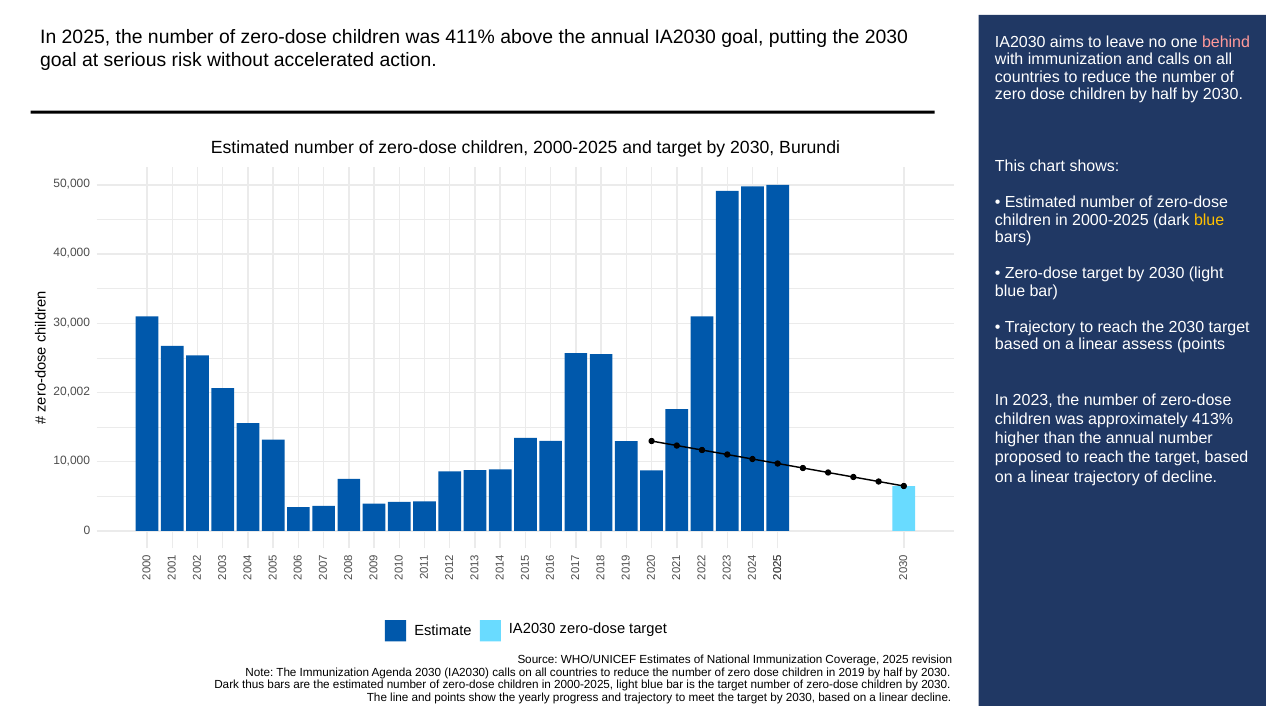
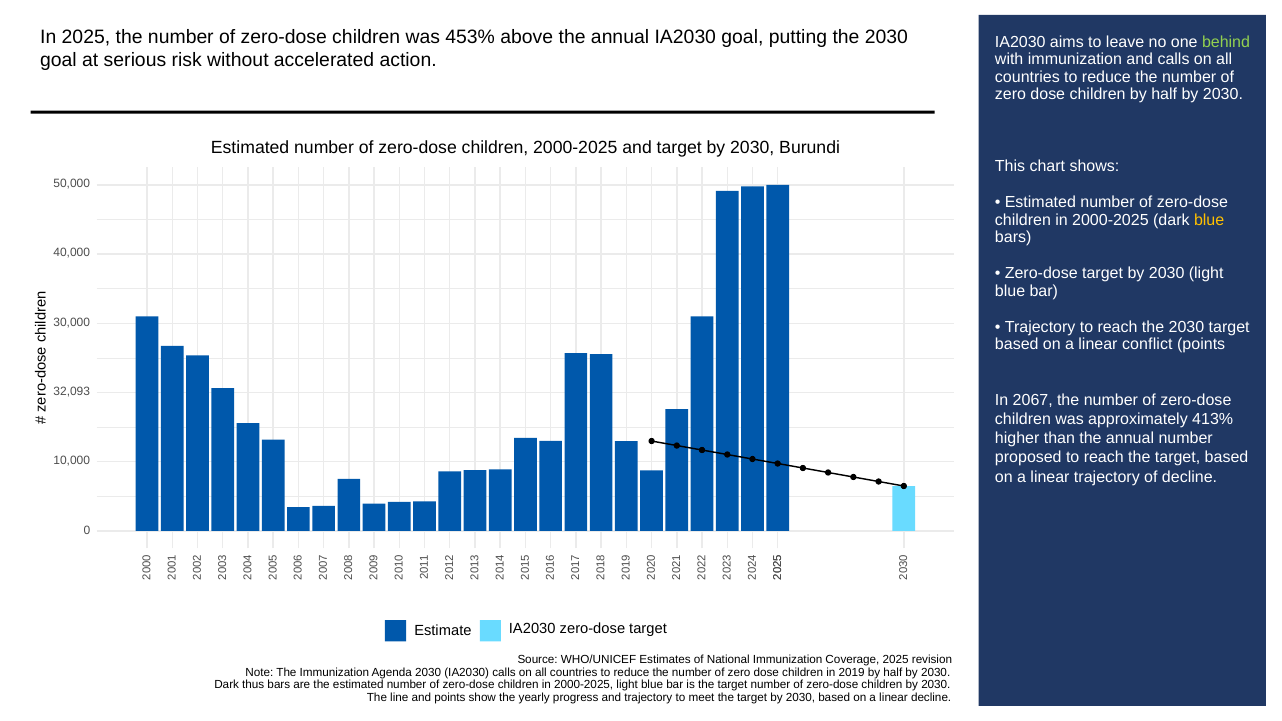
411%: 411% -> 453%
behind colour: pink -> light green
assess: assess -> conflict
20,002: 20,002 -> 32,093
2023: 2023 -> 2067
